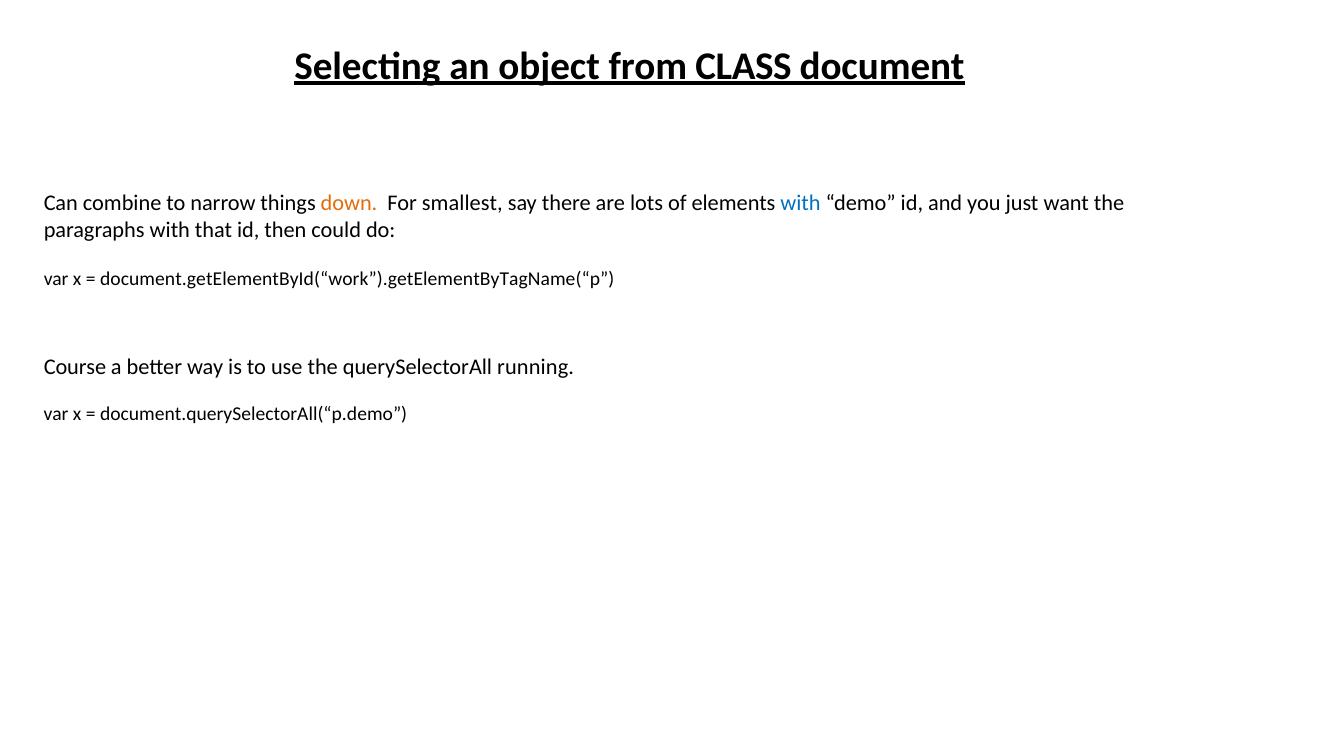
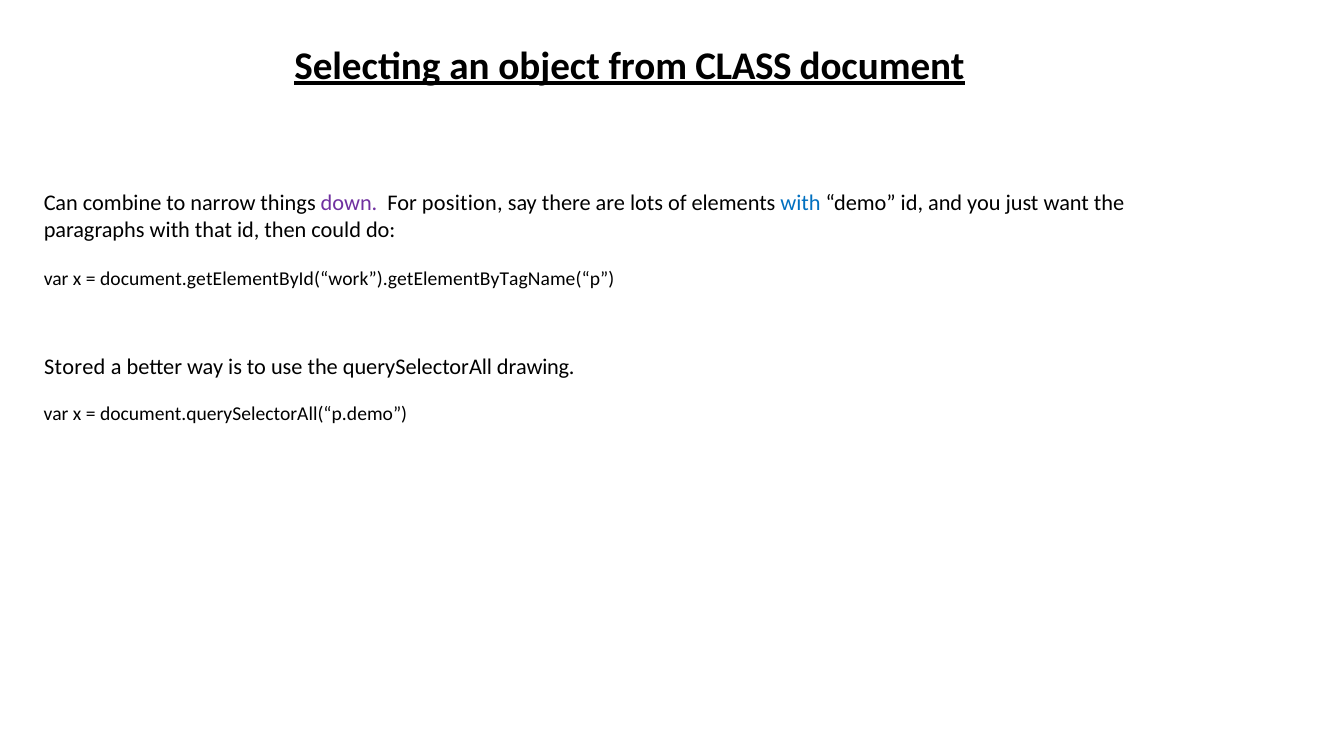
down colour: orange -> purple
smallest: smallest -> position
Course: Course -> Stored
running: running -> drawing
